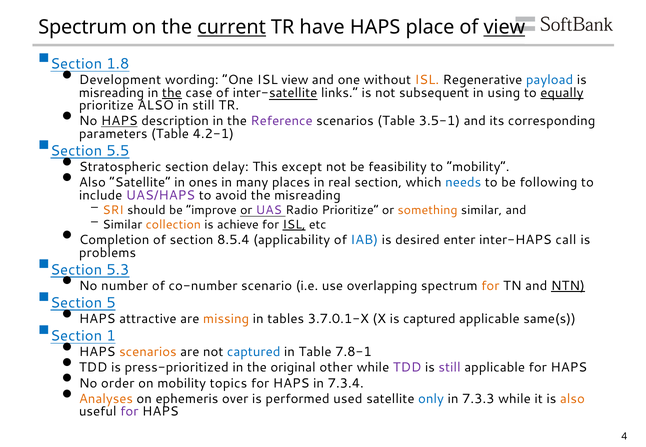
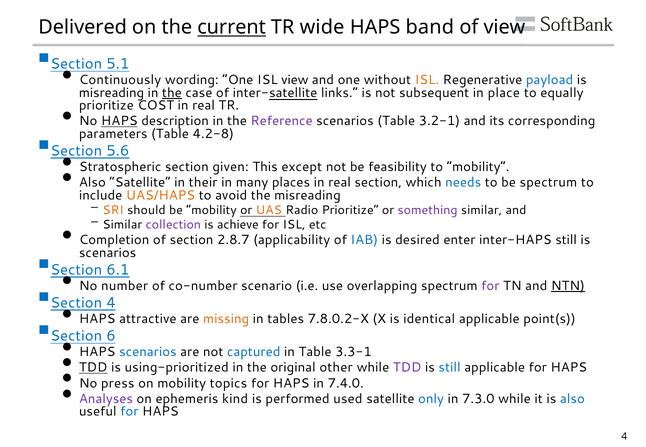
Spectrum at (83, 27): Spectrum -> Delivered
have: have -> wide
place: place -> band
view at (504, 27) underline: present -> none
1.8: 1.8 -> 5.1
Development: Development -> Continuously
using: using -> place
equally underline: present -> none
prioritize ALSO: ALSO -> COST
still at (203, 105): still -> real
3.5-1: 3.5-1 -> 3.2-1
4.2-1: 4.2-1 -> 4.2-8
5.5: 5.5 -> 5.6
delay: delay -> given
ones: ones -> their
be following: following -> spectrum
UAS/HAPS colour: purple -> orange
be improve: improve -> mobility
UAS colour: purple -> orange
something colour: orange -> purple
collection colour: orange -> purple
ISL at (294, 225) underline: present -> none
8.5.4: 8.5.4 -> 2.8.7
inter-HAPS call: call -> still
problems at (108, 253): problems -> scenarios
5.3: 5.3 -> 6.1
for at (490, 286) colour: orange -> purple
Section 5: 5 -> 4
3.7.0.1-X: 3.7.0.1-X -> 7.8.0.2-X
is captured: captured -> identical
same(s: same(s -> point(s
1: 1 -> 6
scenarios at (148, 352) colour: orange -> blue
7.8-1: 7.8-1 -> 3.3-1
TDD at (93, 368) underline: none -> present
press-prioritized: press-prioritized -> using-prioritized
still at (450, 368) colour: purple -> blue
order: order -> press
7.3.4: 7.3.4 -> 7.4.0
Analyses colour: orange -> purple
over: over -> kind
7.3.3: 7.3.3 -> 7.3.0
also at (572, 399) colour: orange -> blue
for at (129, 412) colour: purple -> blue
